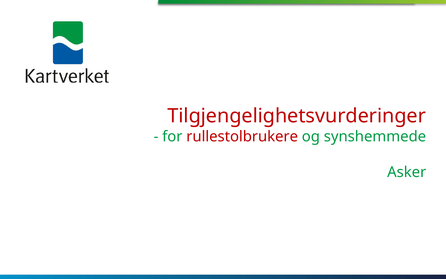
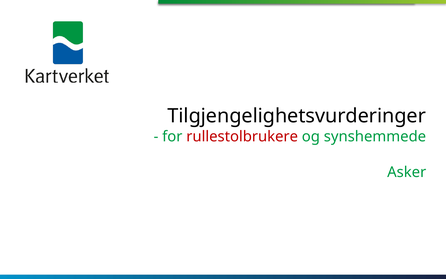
Tilgjengelighetsvurderinger colour: red -> black
